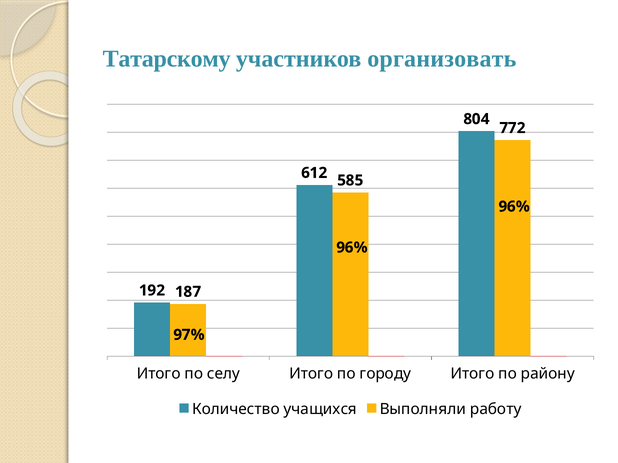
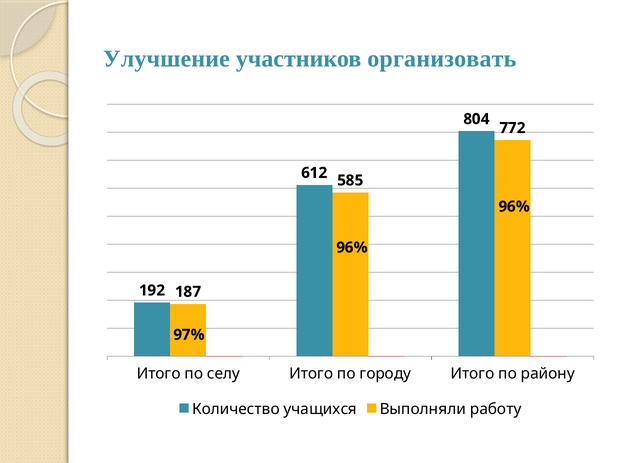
Татарскому: Татарскому -> Улучшение
